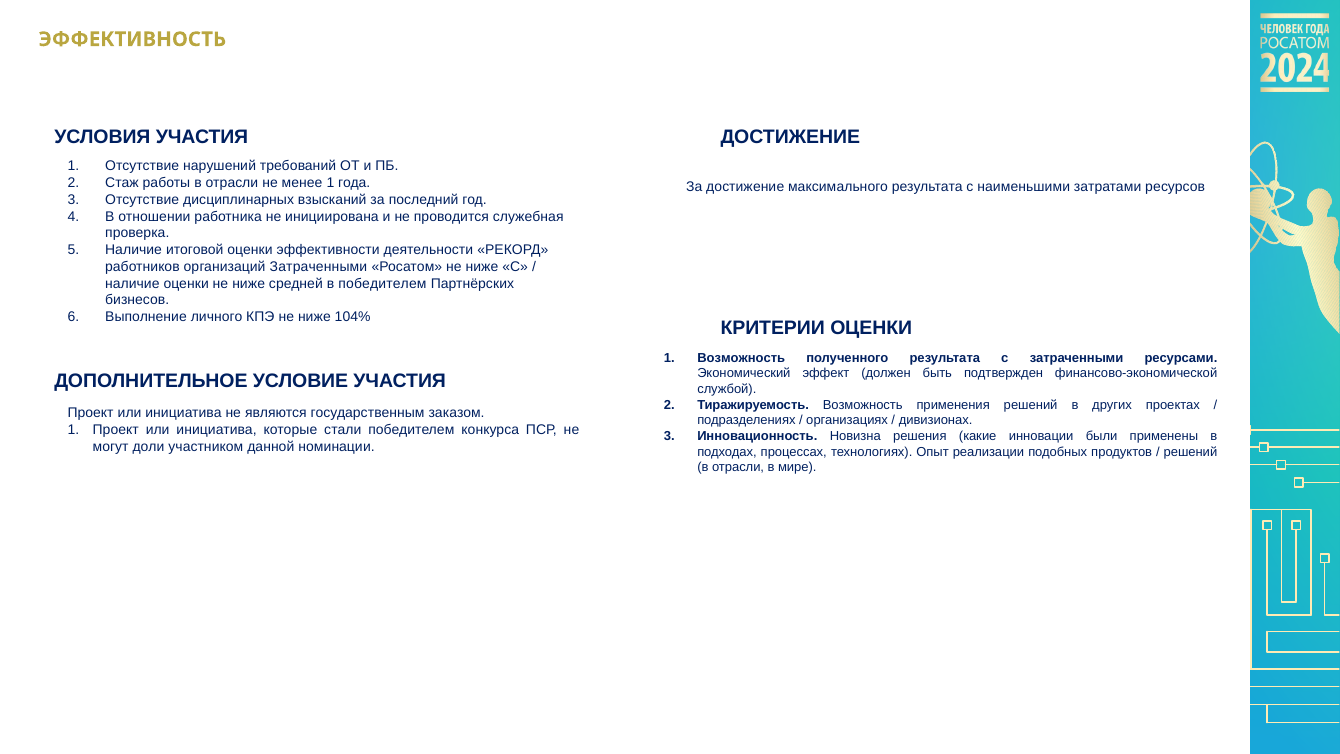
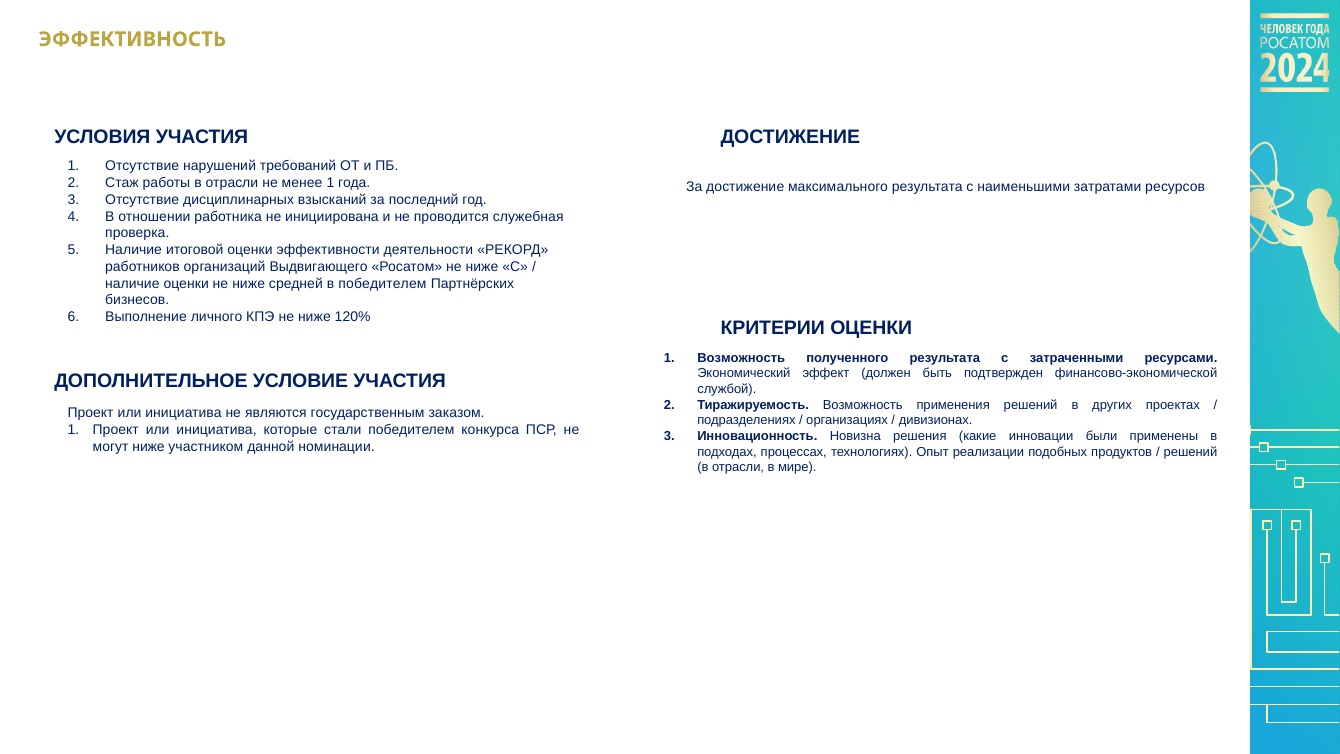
организаций Затраченными: Затраченными -> Выдвигающего
104%: 104% -> 120%
могут доли: доли -> ниже
